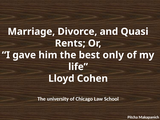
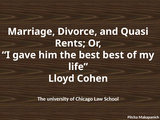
best only: only -> best
